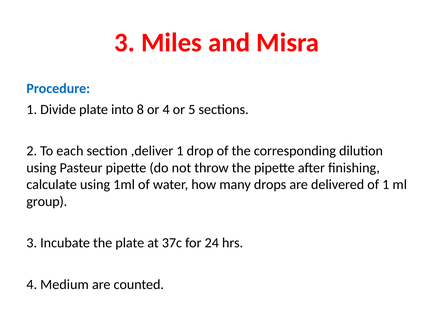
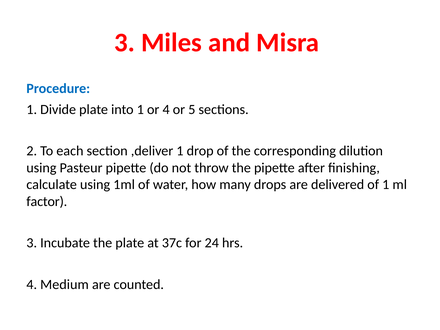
into 8: 8 -> 1
group: group -> factor
